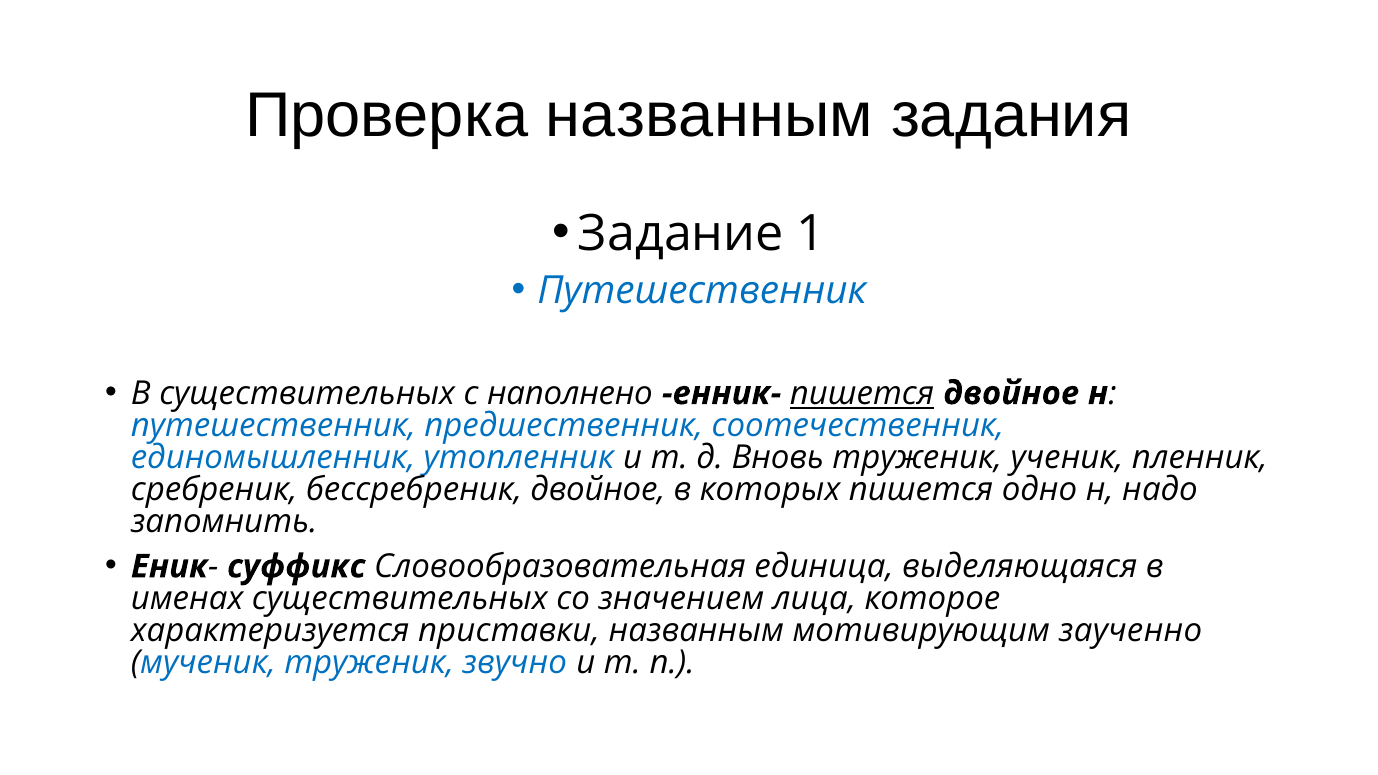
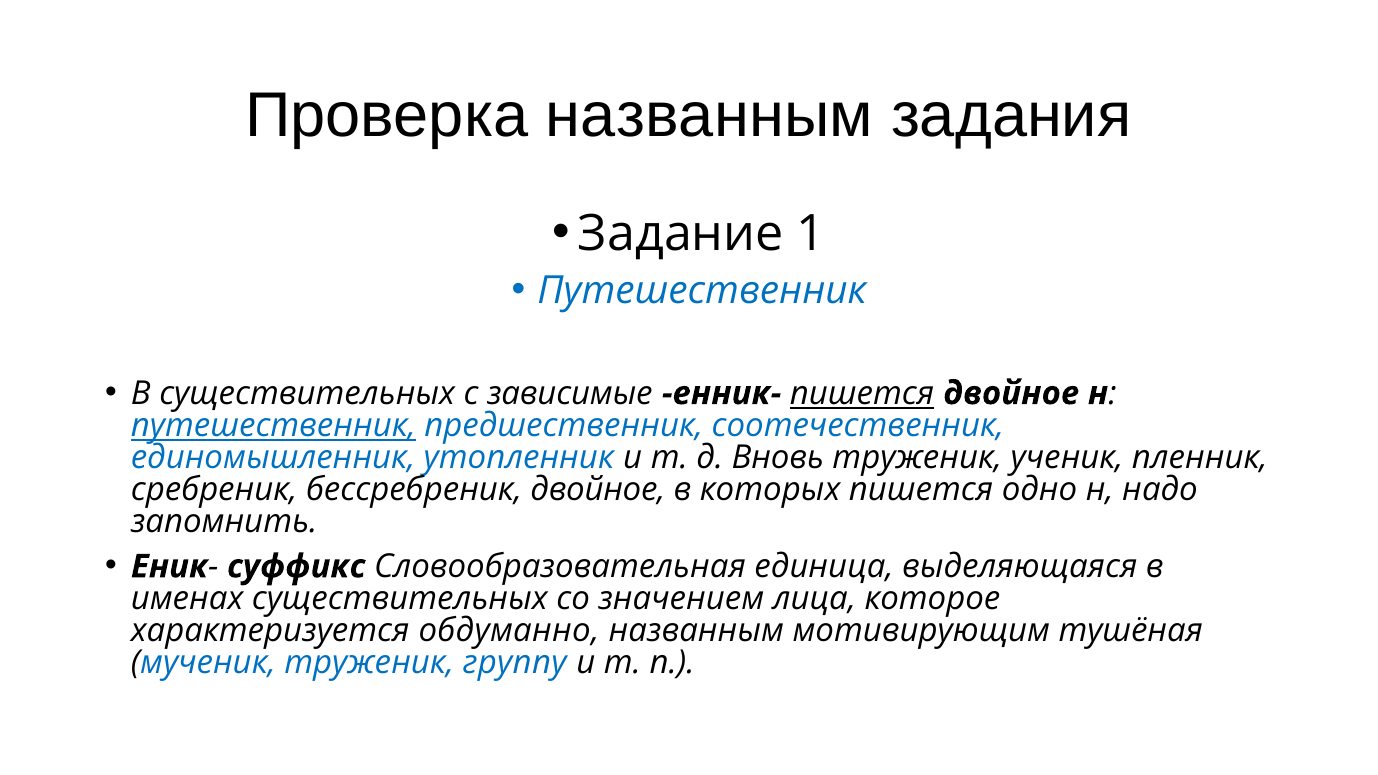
наполнено: наполнено -> зависимые
путешественник at (273, 425) underline: none -> present
приставки: приставки -> обдуманно
заученно: заученно -> тушёная
звучно: звучно -> группу
